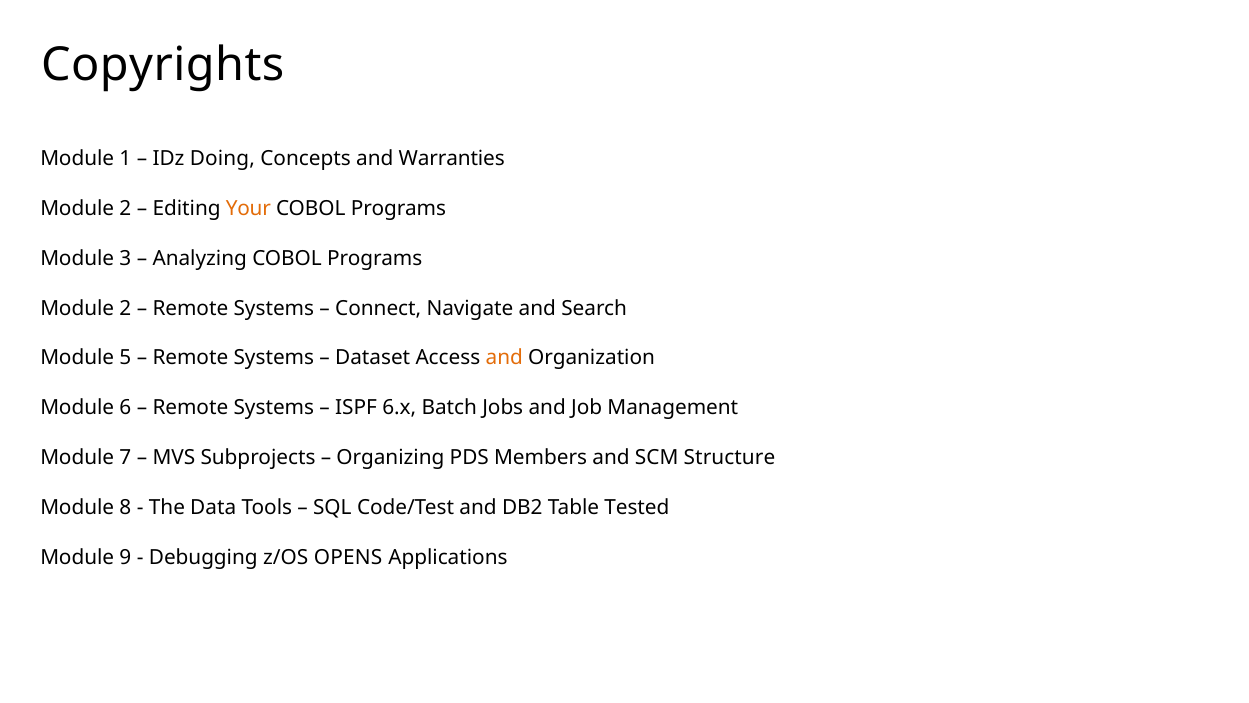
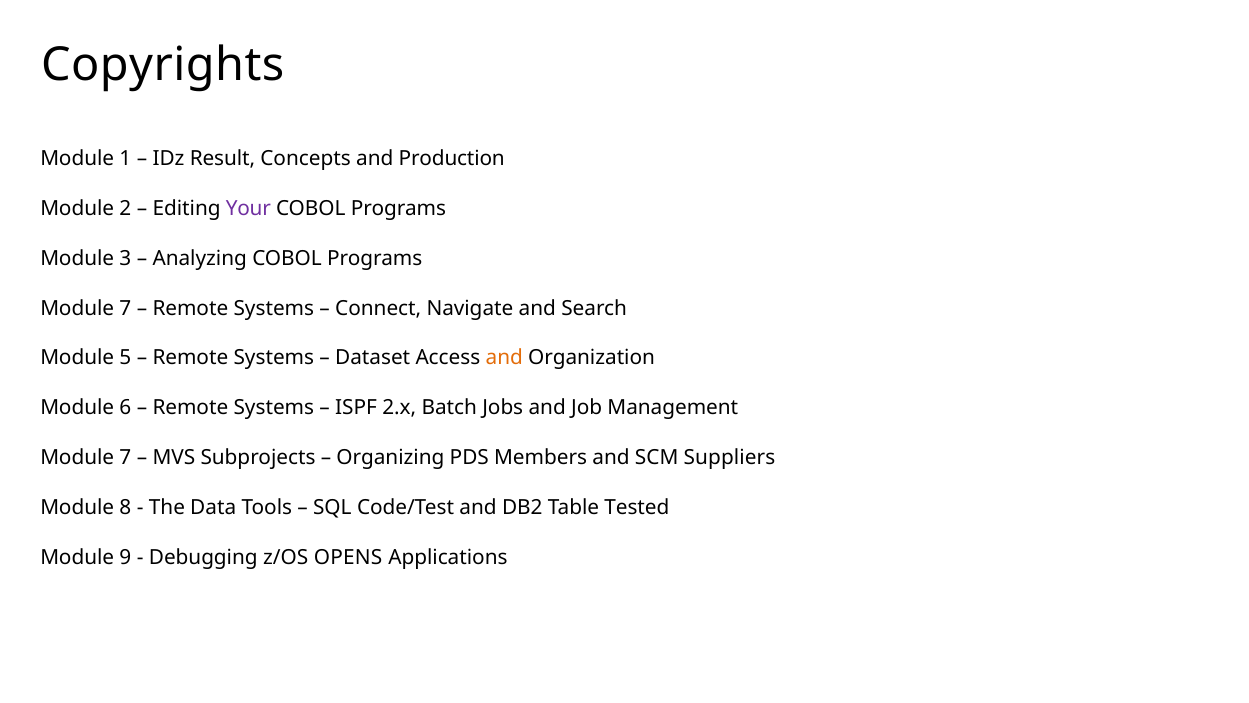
Doing: Doing -> Result
Warranties: Warranties -> Production
Your colour: orange -> purple
2 at (125, 308): 2 -> 7
6.x: 6.x -> 2.x
Structure: Structure -> Suppliers
